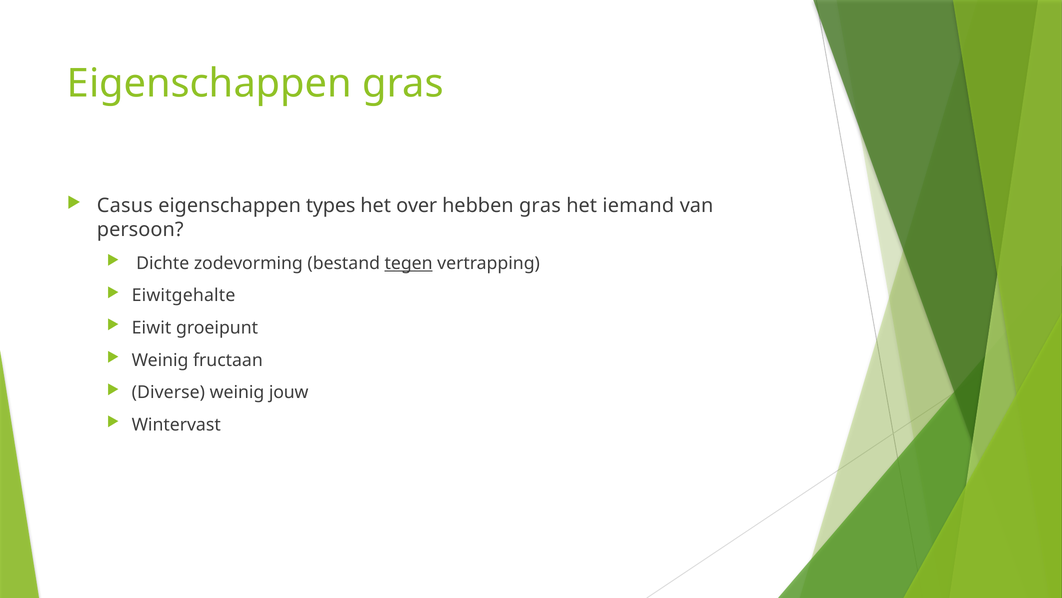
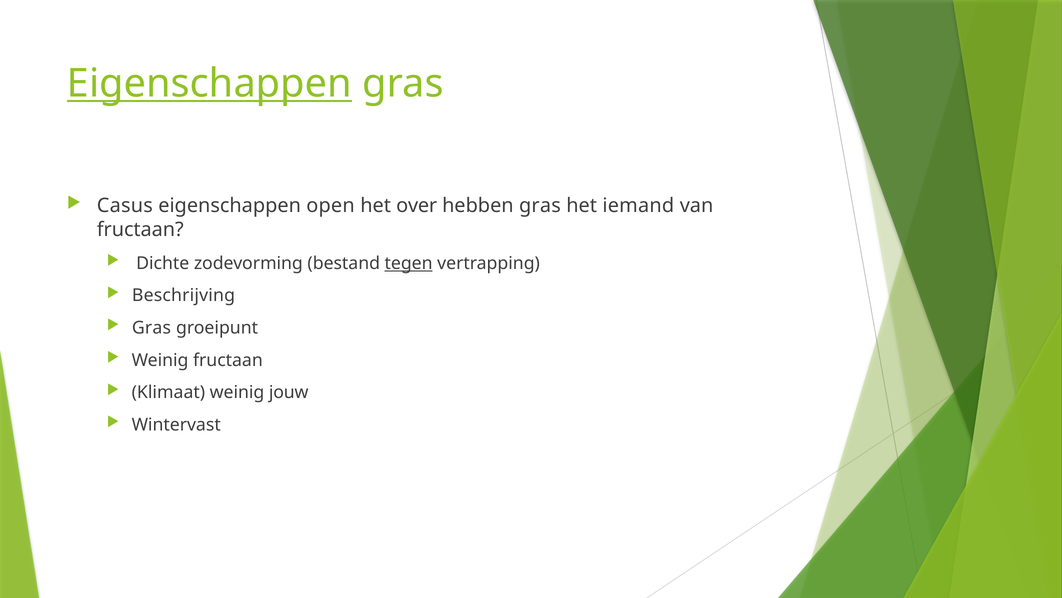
Eigenschappen at (209, 84) underline: none -> present
types: types -> open
persoon at (140, 229): persoon -> fructaan
Eiwitgehalte: Eiwitgehalte -> Beschrijving
Eiwit at (152, 327): Eiwit -> Gras
Diverse: Diverse -> Klimaat
